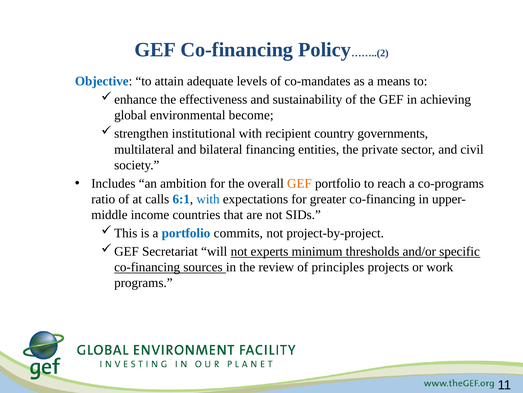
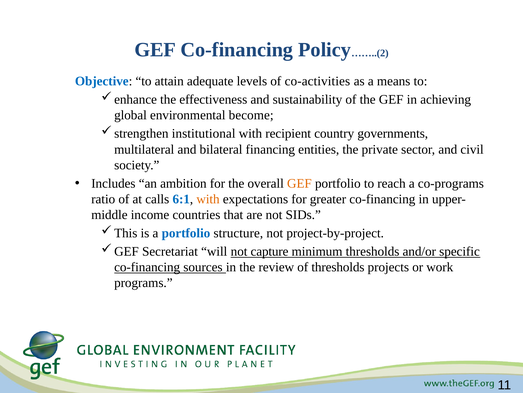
co-mandates: co-mandates -> co-activities
with at (208, 199) colour: blue -> orange
commits: commits -> structure
experts: experts -> capture
of principles: principles -> thresholds
